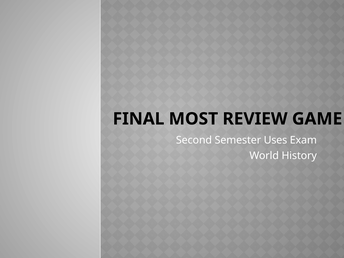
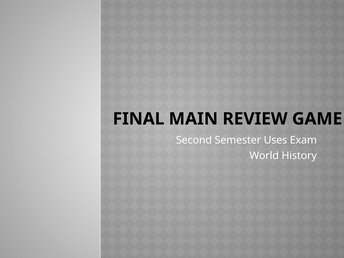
MOST: MOST -> MAIN
